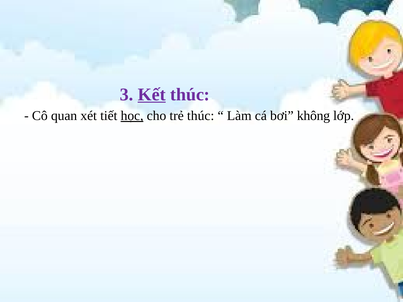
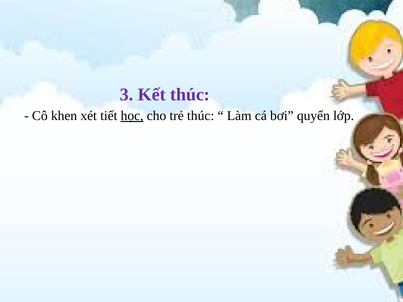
Kết underline: present -> none
quan: quan -> khen
không: không -> quyển
